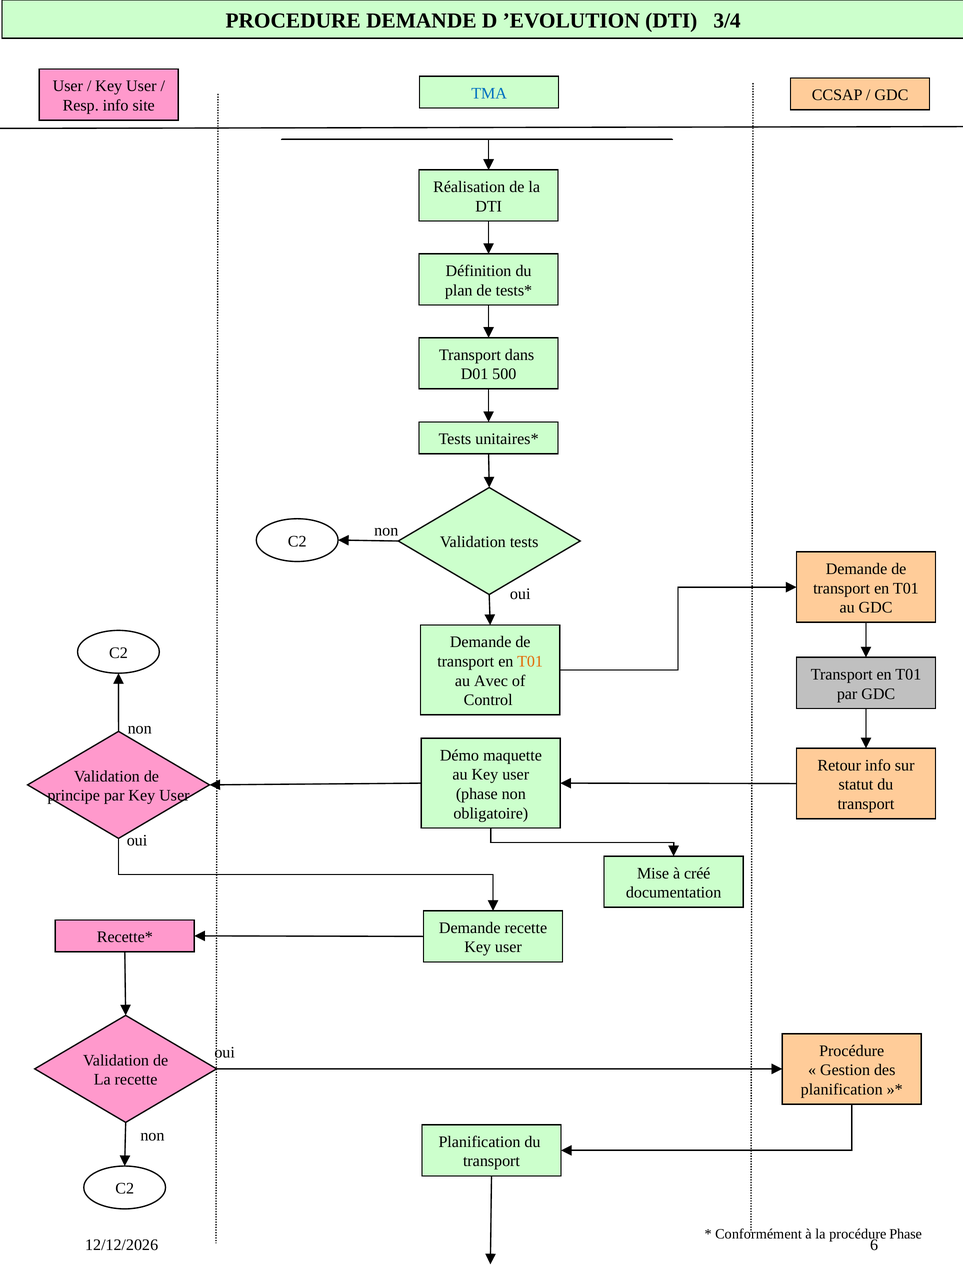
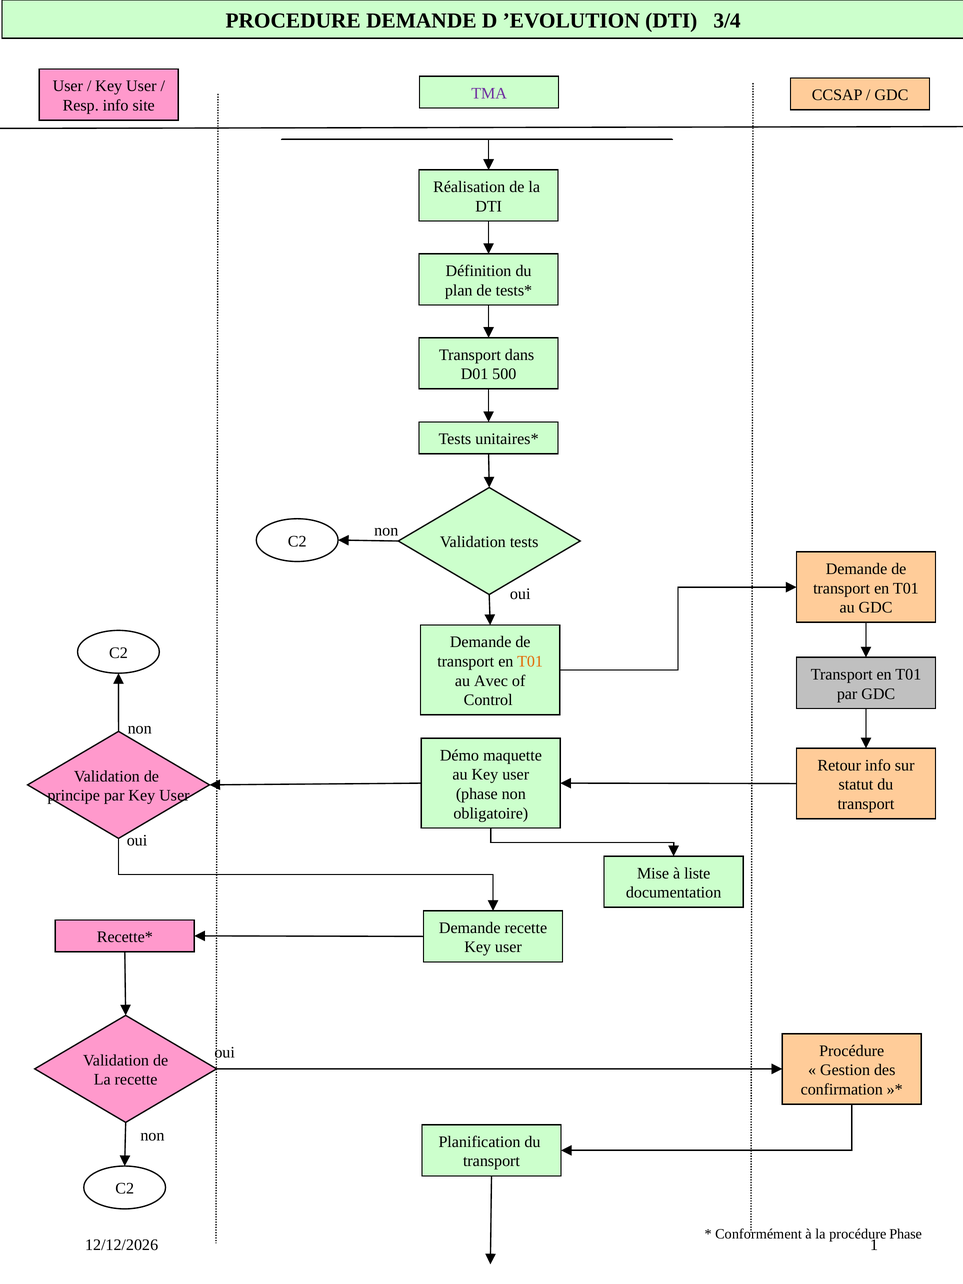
TMA colour: blue -> purple
créé: créé -> liste
planification at (842, 1089): planification -> confirmation
6: 6 -> 1
